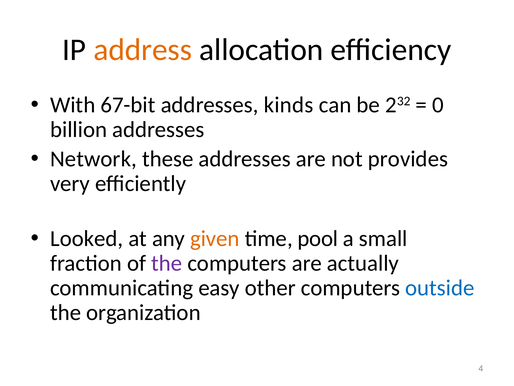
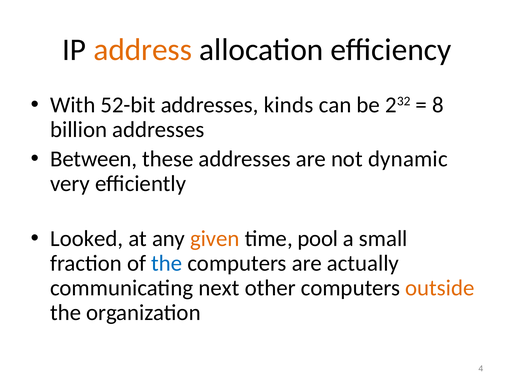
67-bit: 67-bit -> 52-bit
0: 0 -> 8
Network: Network -> Between
provides: provides -> dynamic
the at (167, 263) colour: purple -> blue
easy: easy -> next
outside colour: blue -> orange
